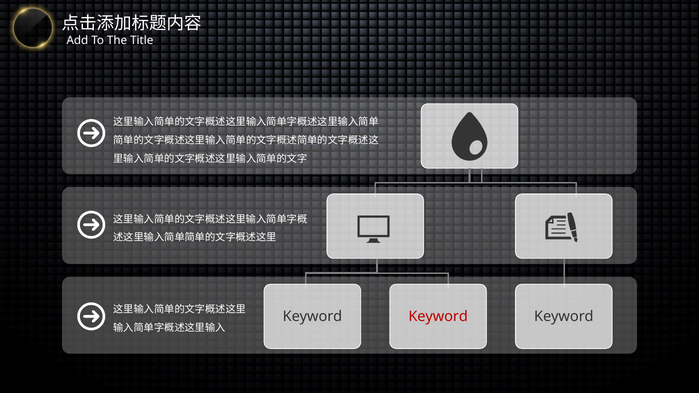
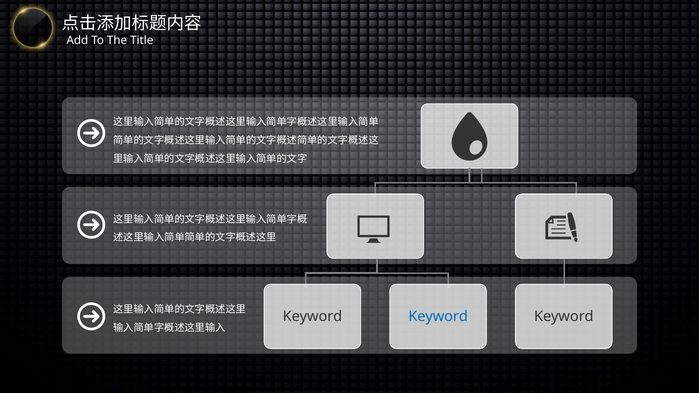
Keyword at (438, 316) colour: red -> blue
